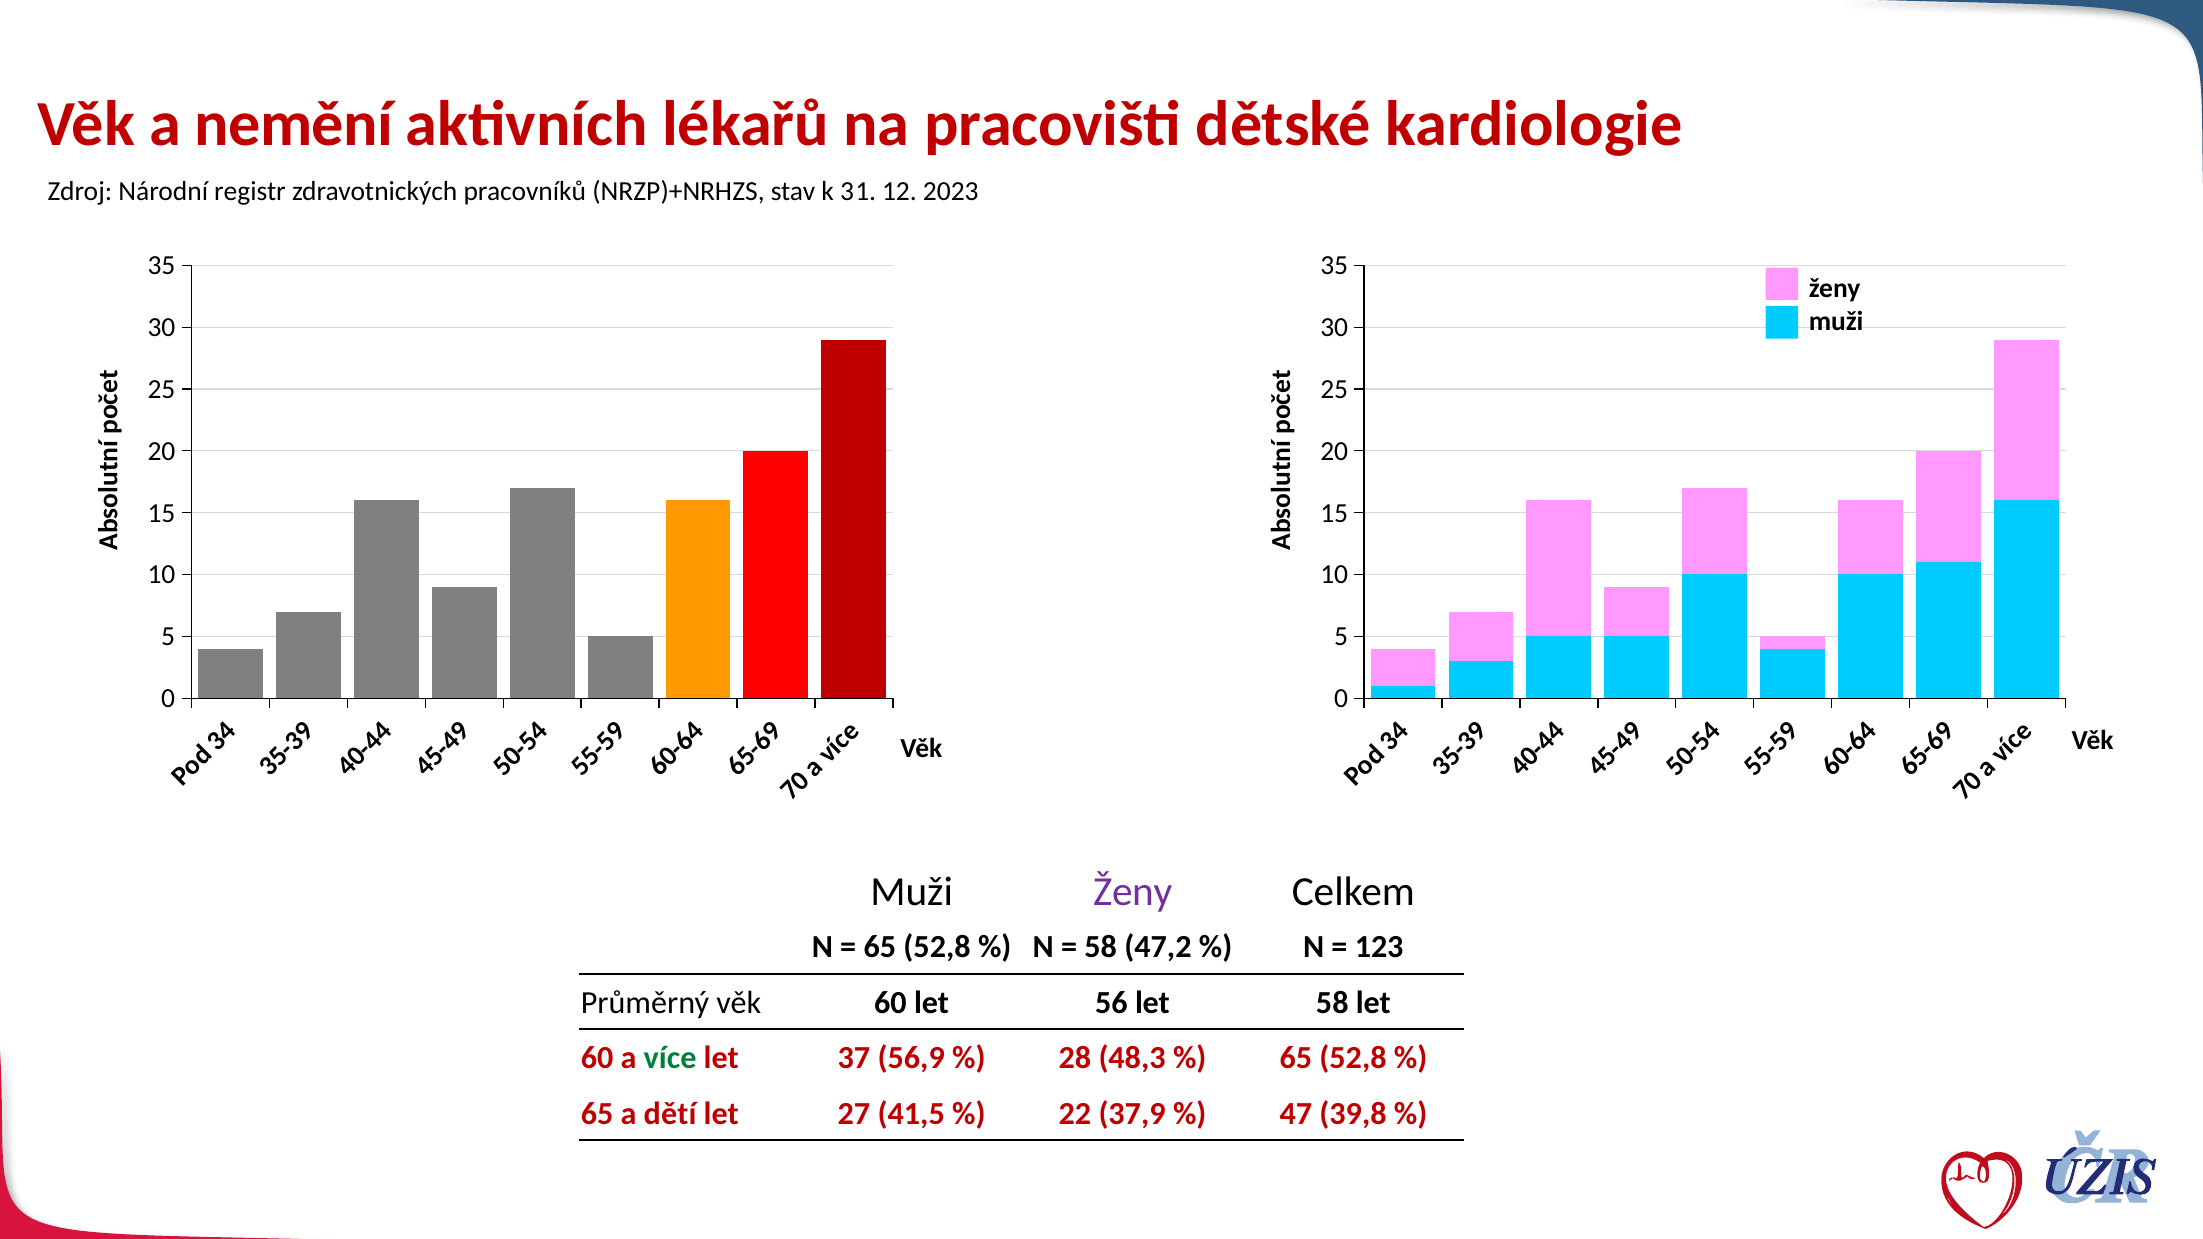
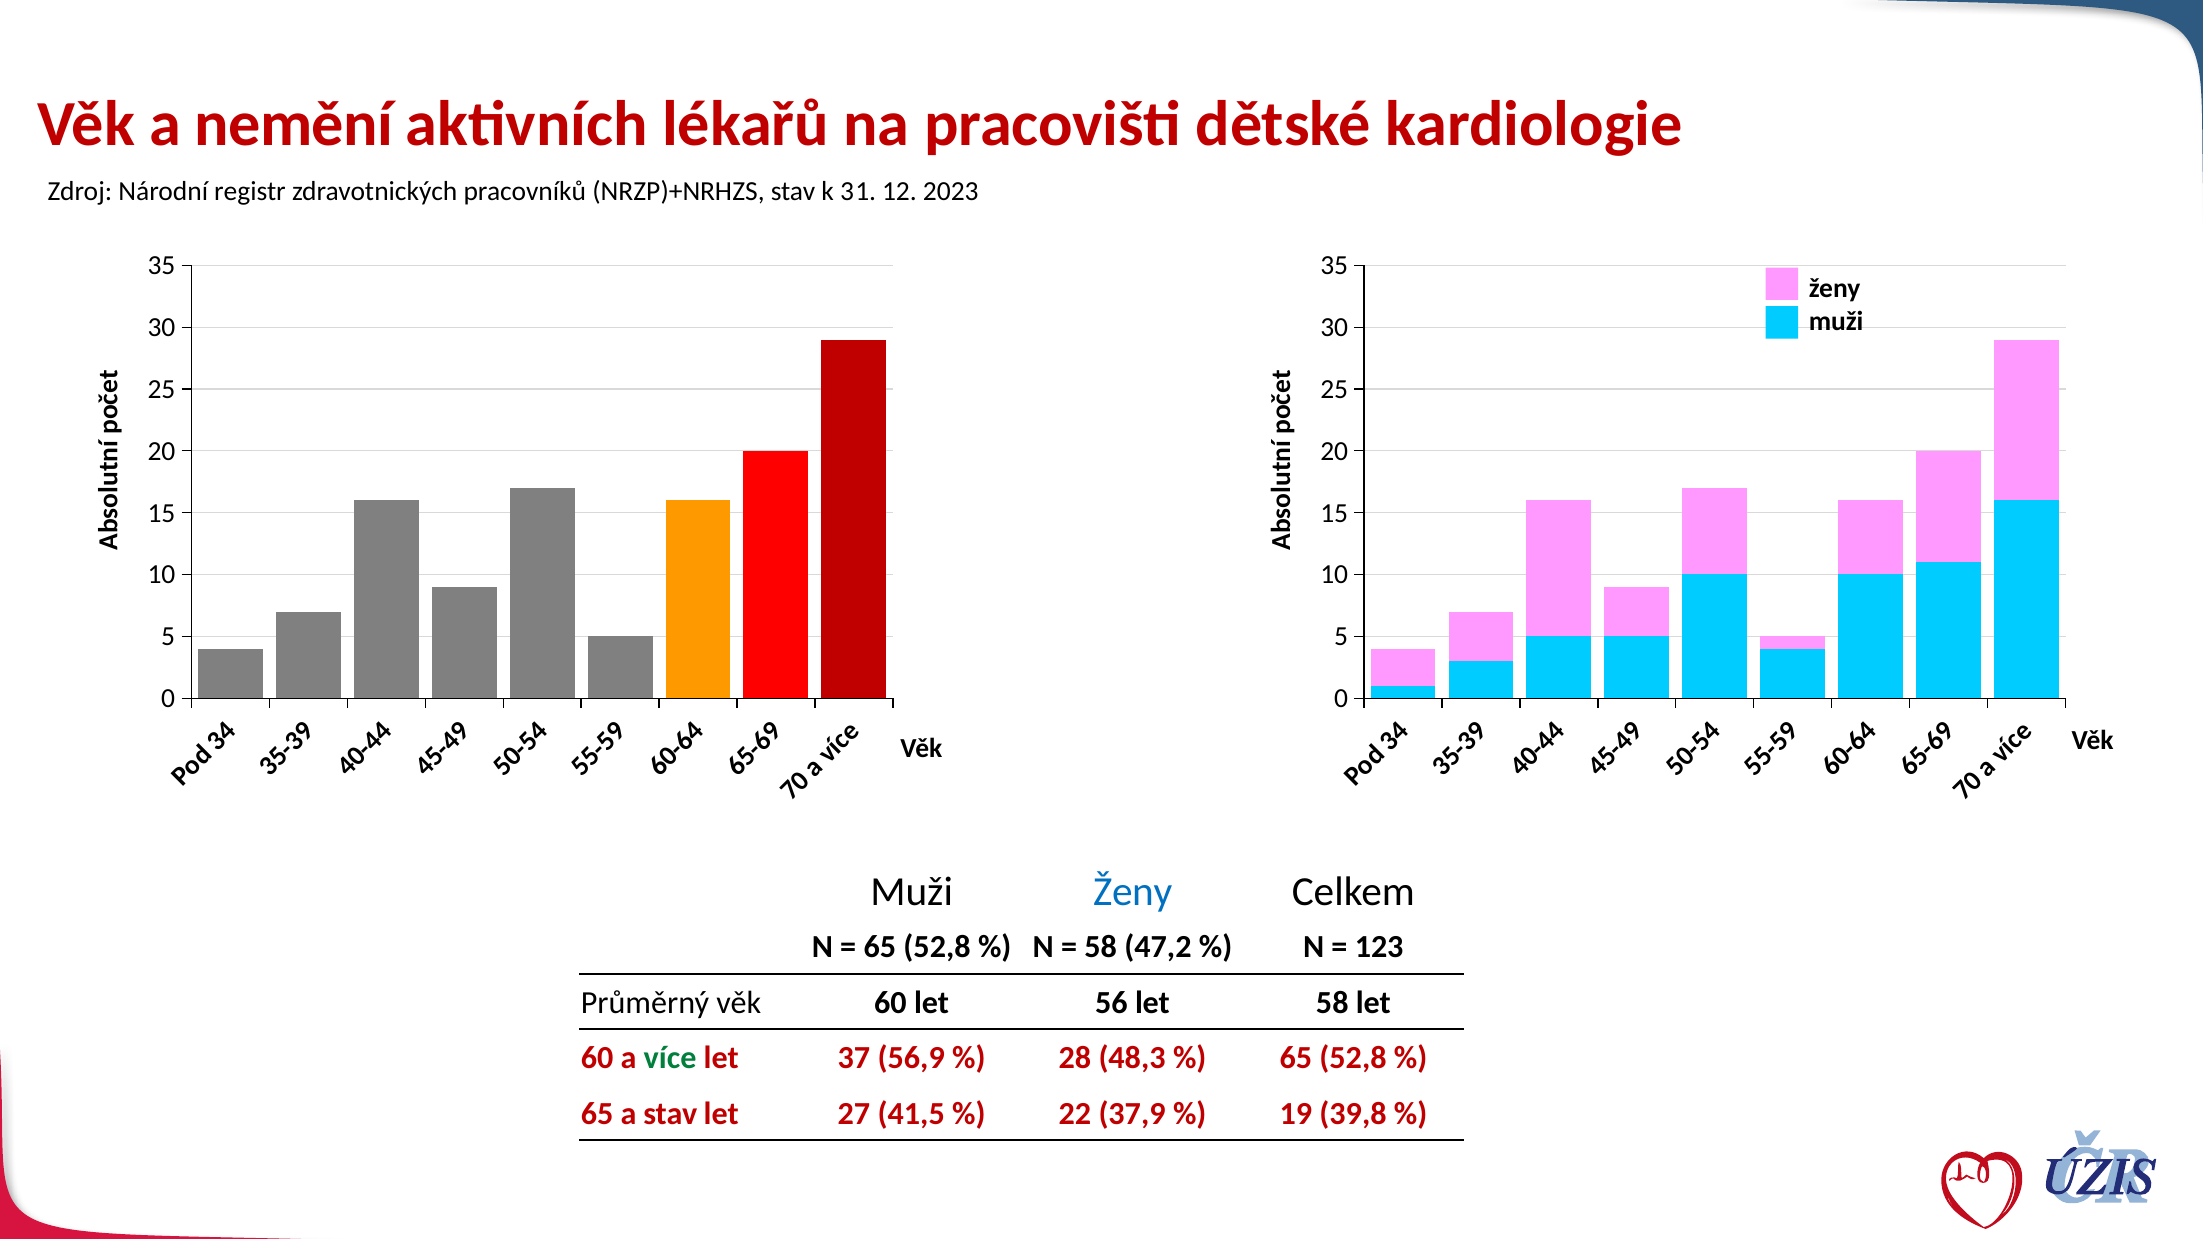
Ženy at (1133, 892) colour: purple -> blue
a dětí: dětí -> stav
47: 47 -> 19
